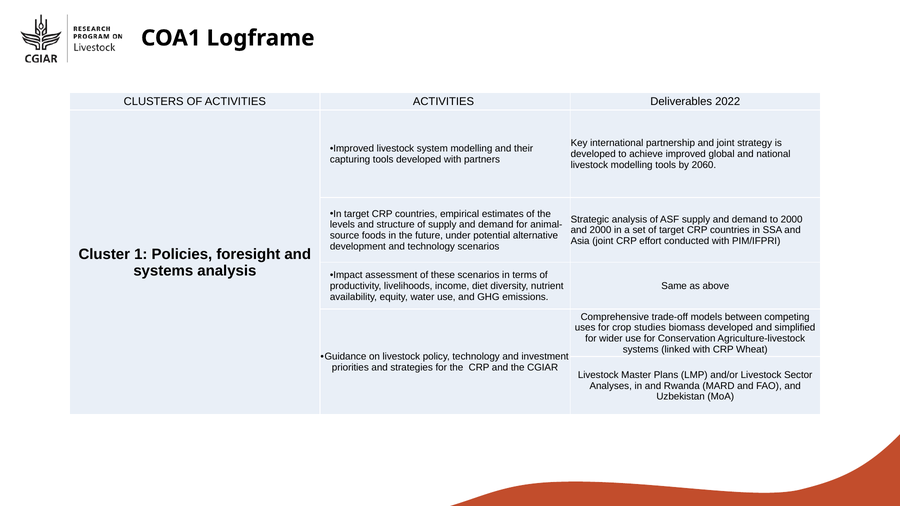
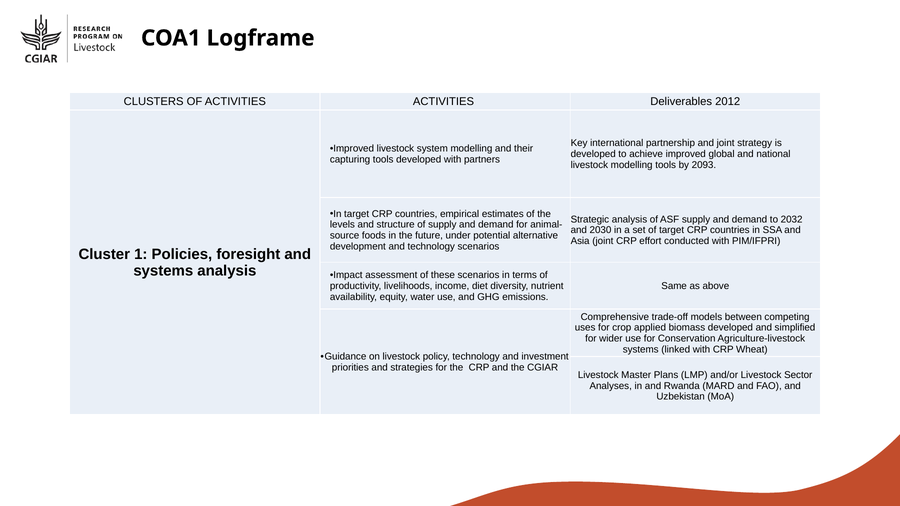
2022: 2022 -> 2012
2060: 2060 -> 2093
to 2000: 2000 -> 2032
and 2000: 2000 -> 2030
studies: studies -> applied
